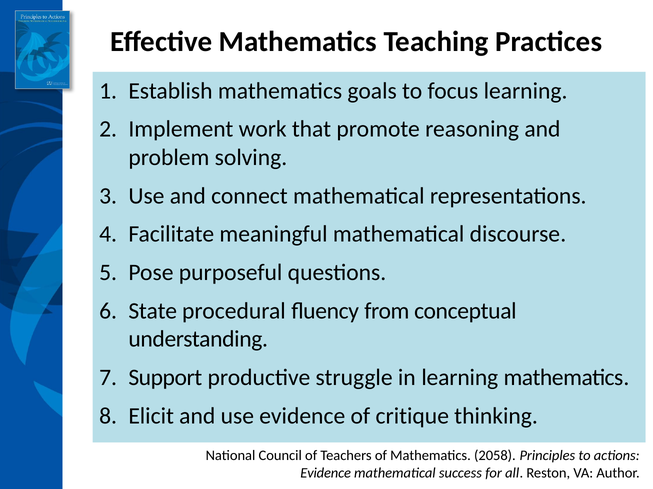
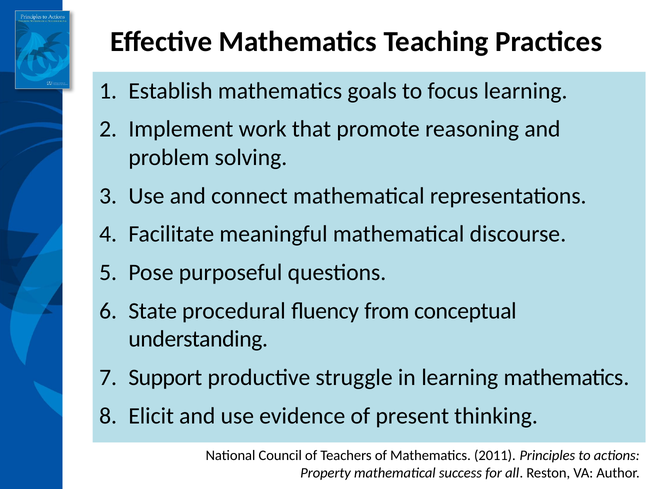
critique: critique -> present
2058: 2058 -> 2011
Evidence at (326, 473): Evidence -> Property
